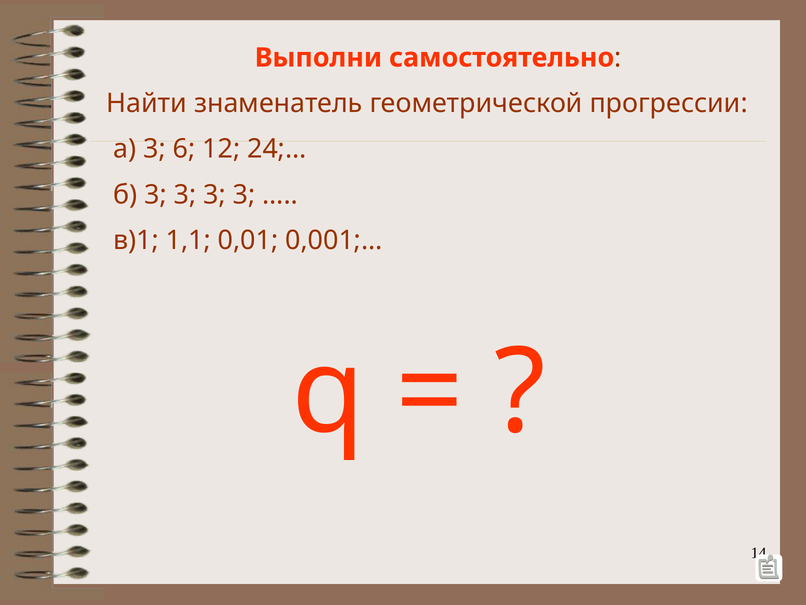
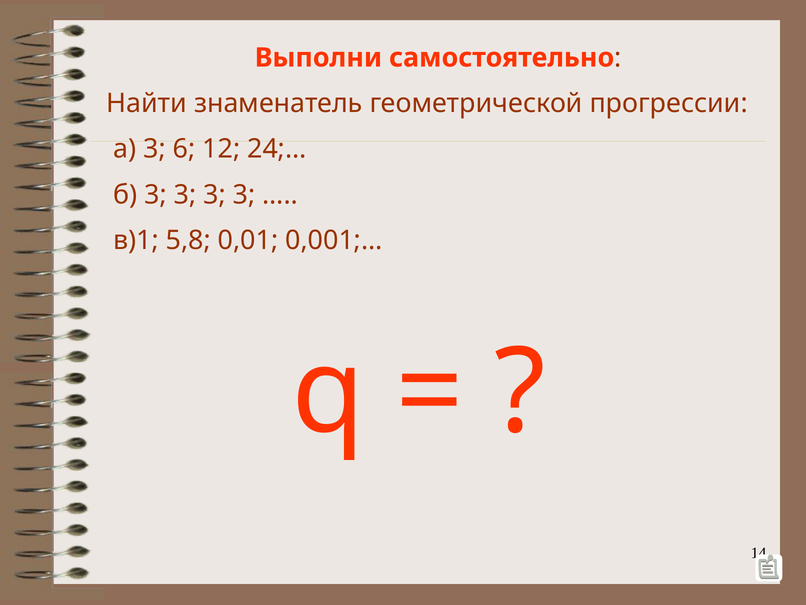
1,1: 1,1 -> 5,8
